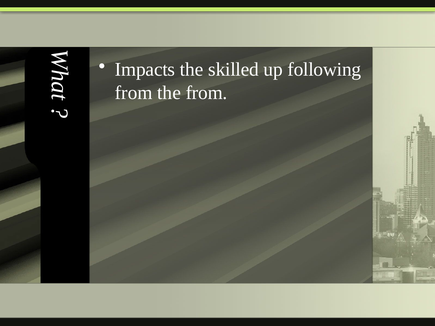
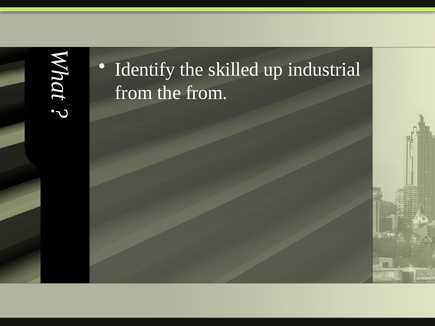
Impacts: Impacts -> Identify
following: following -> industrial
